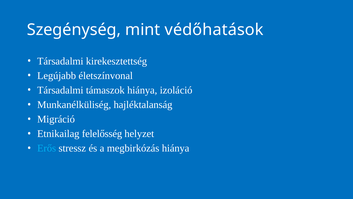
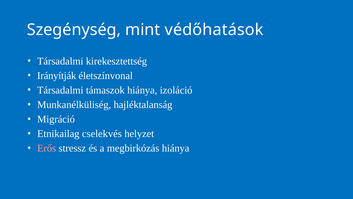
Legújabb: Legújabb -> Irányítják
felelősség: felelősség -> cselekvés
Erős colour: light blue -> pink
